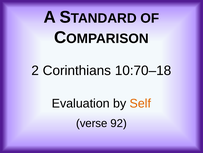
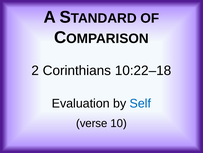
10:70–18: 10:70–18 -> 10:22–18
Self colour: orange -> blue
92: 92 -> 10
